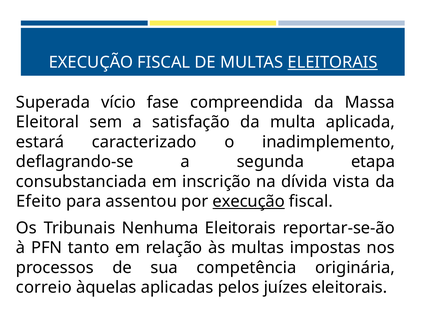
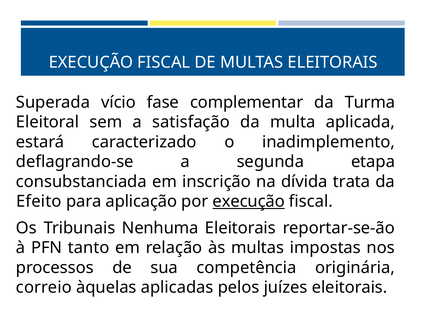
ELEITORAIS at (333, 62) underline: present -> none
compreendida: compreendida -> complementar
Massa: Massa -> Turma
vista: vista -> trata
assentou: assentou -> aplicação
